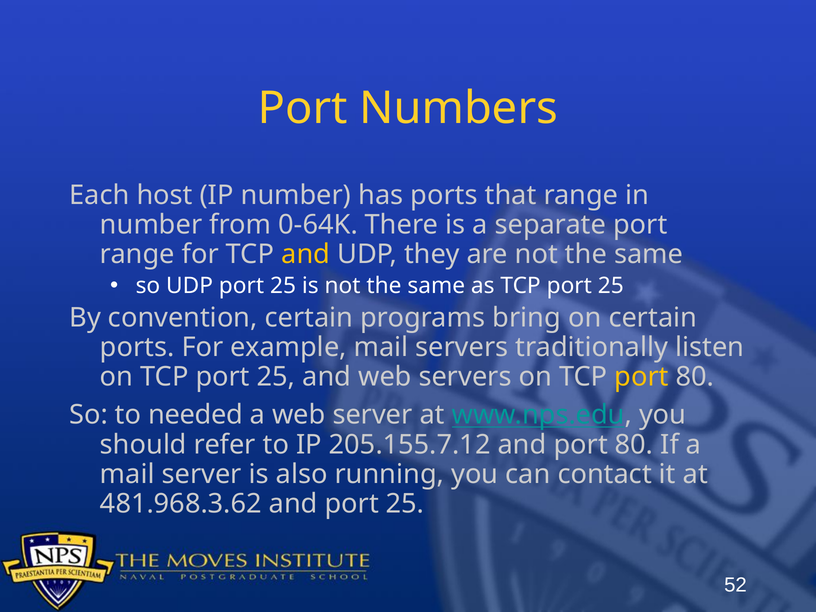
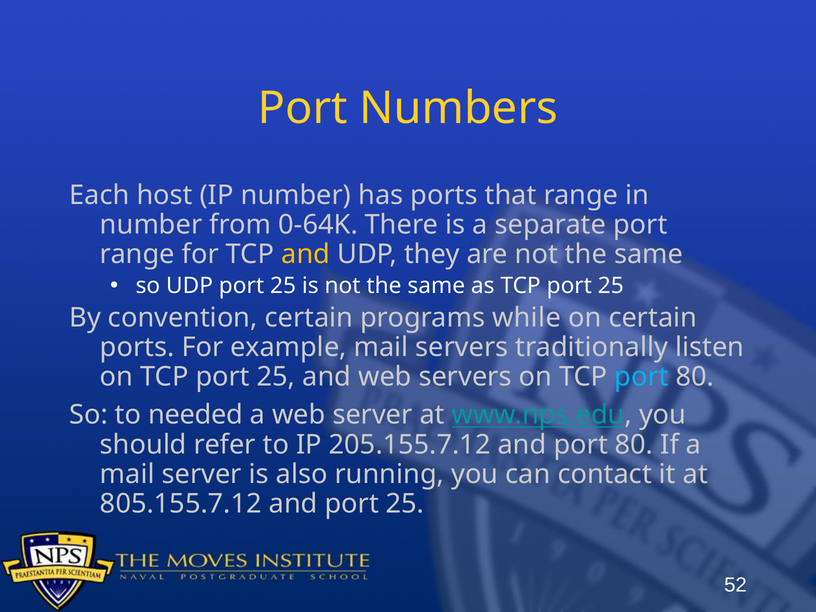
bring: bring -> while
port at (642, 377) colour: yellow -> light blue
481.968.3.62: 481.968.3.62 -> 805.155.7.12
